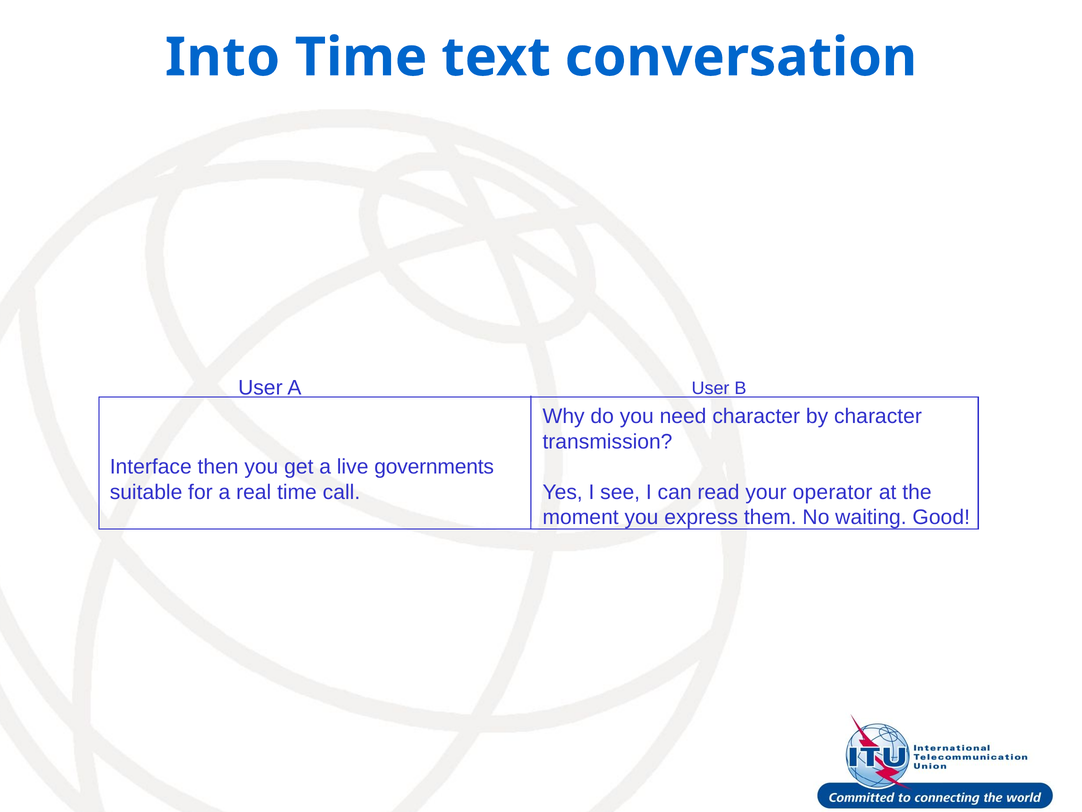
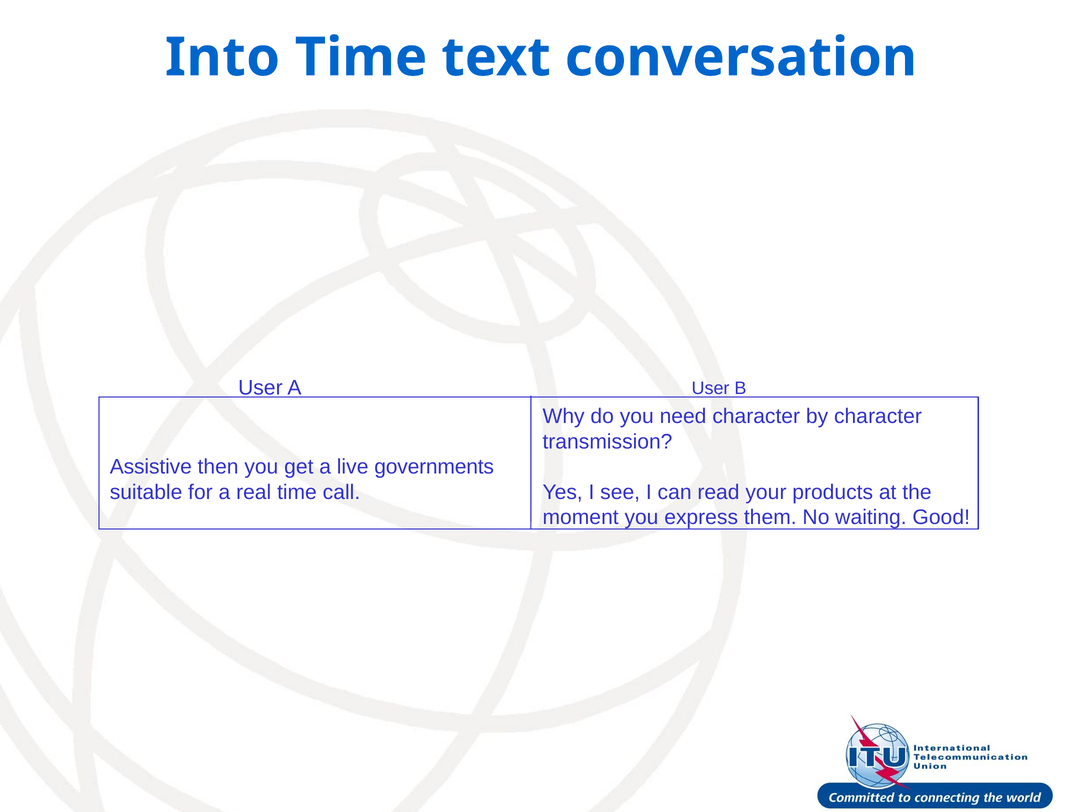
Interface: Interface -> Assistive
operator: operator -> products
